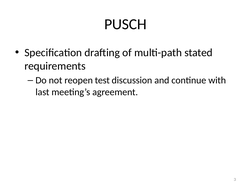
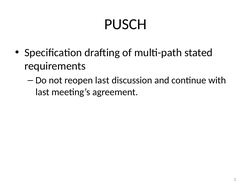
reopen test: test -> last
